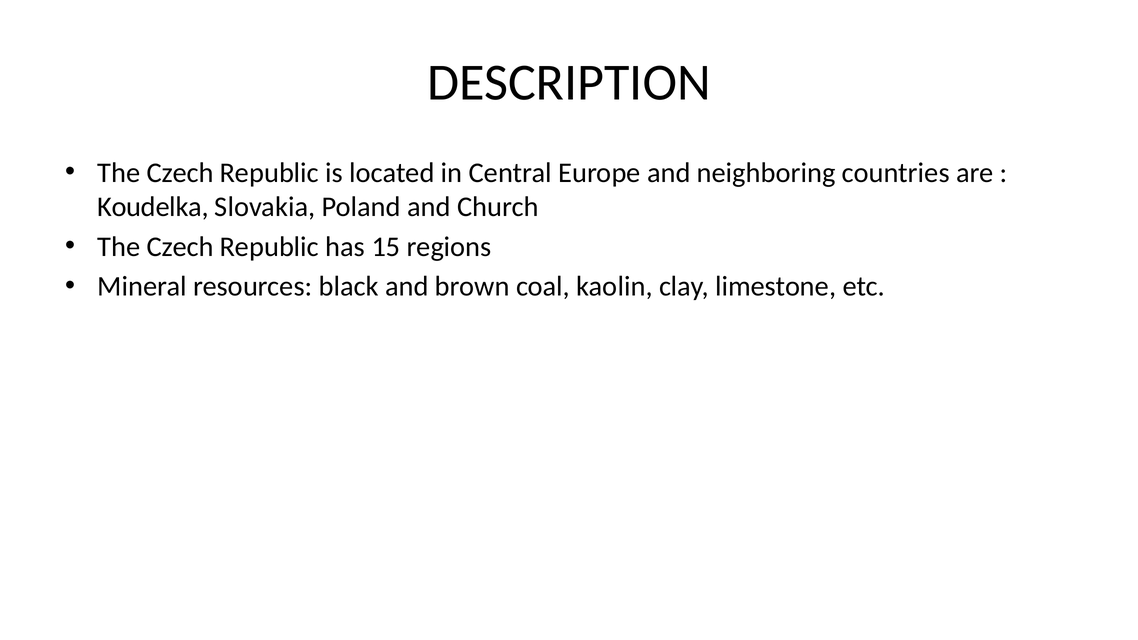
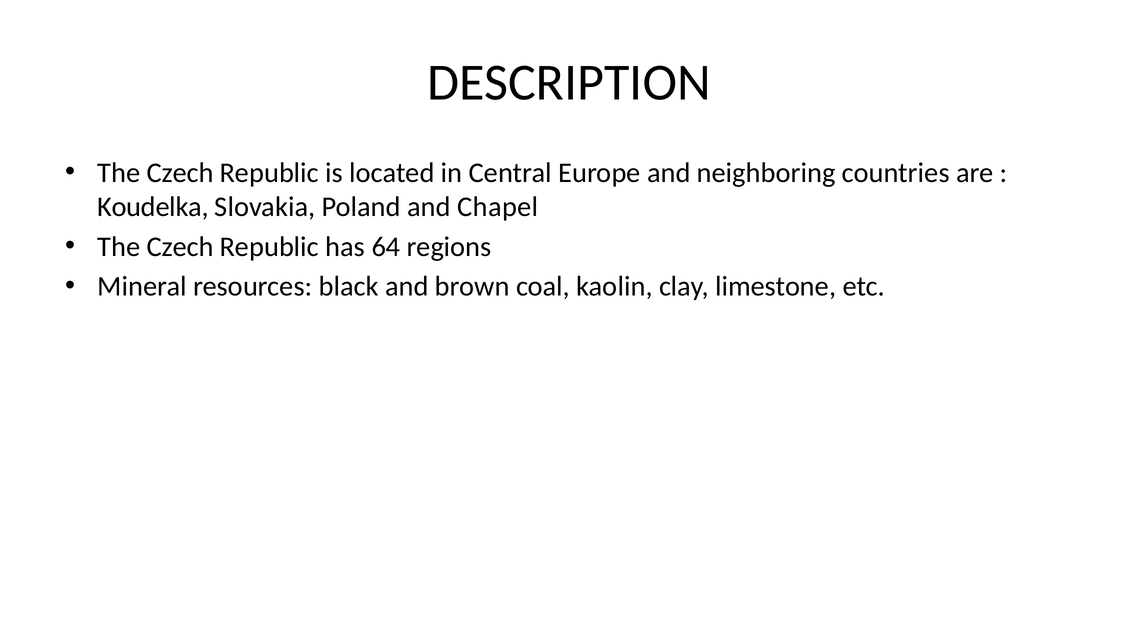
Church: Church -> Chapel
15: 15 -> 64
